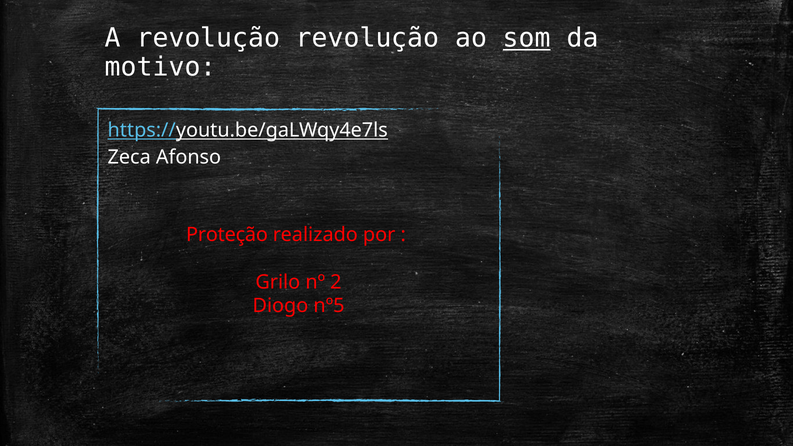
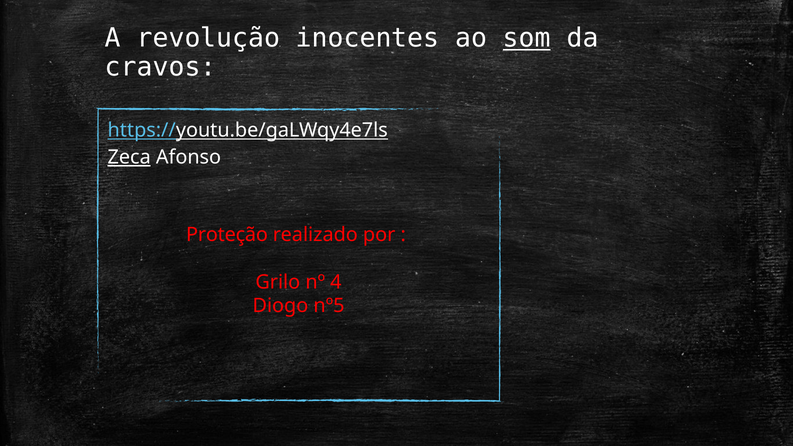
revolução revolução: revolução -> inocentes
motivo: motivo -> cravos
Zeca underline: none -> present
2: 2 -> 4
